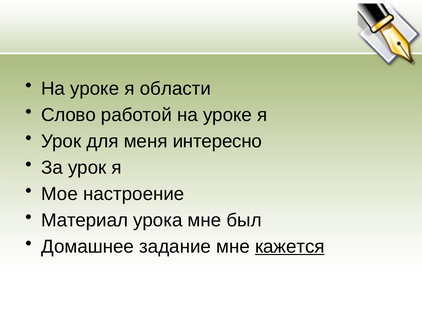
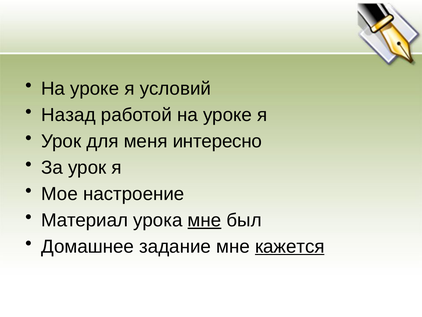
области: области -> условий
Слово: Слово -> Назад
мне at (204, 220) underline: none -> present
